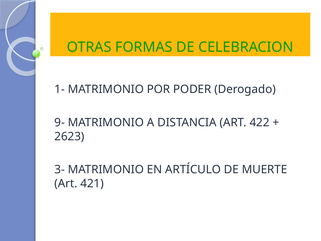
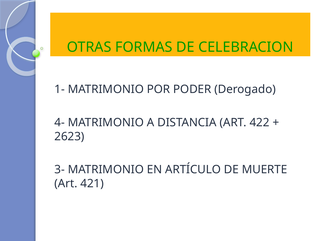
9-: 9- -> 4-
